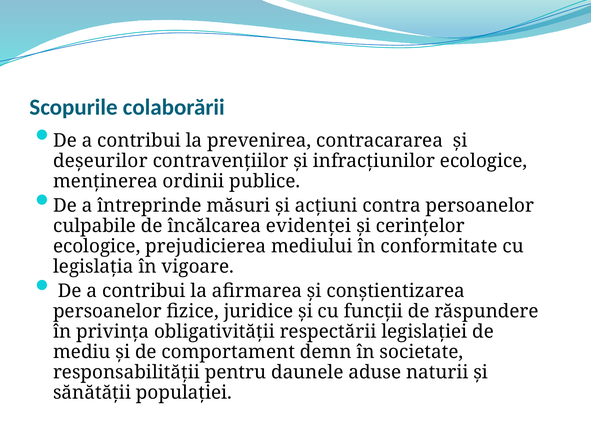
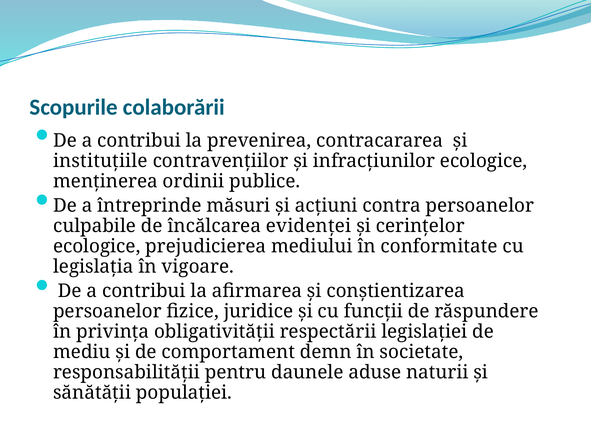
deșeurilor: deșeurilor -> instituțiile
